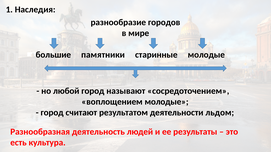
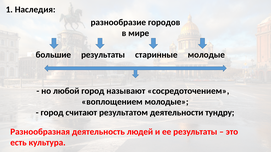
большие памятники: памятники -> результаты
льдом: льдом -> тундру
